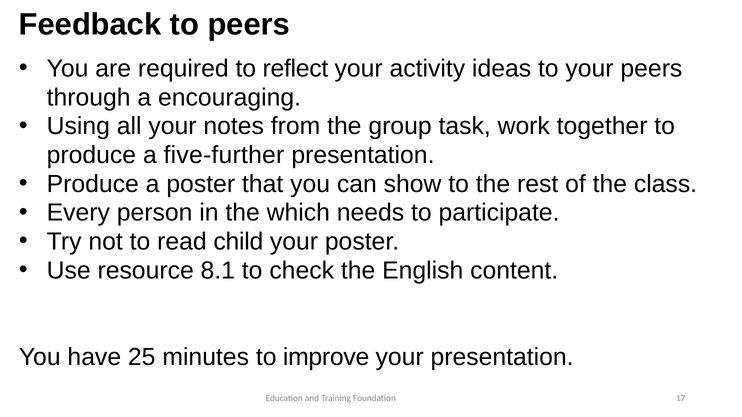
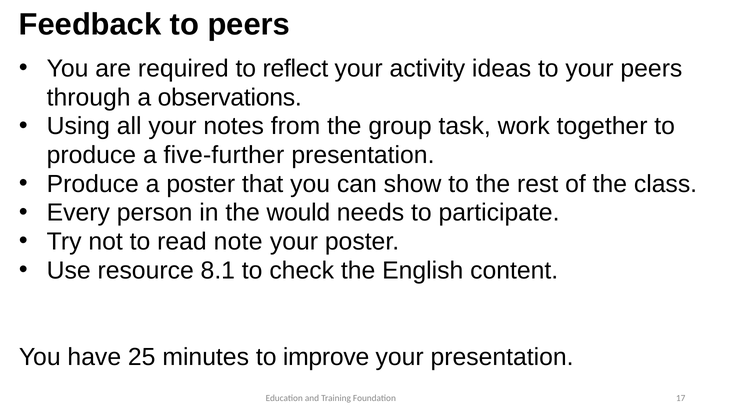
encouraging: encouraging -> observations
which: which -> would
child: child -> note
